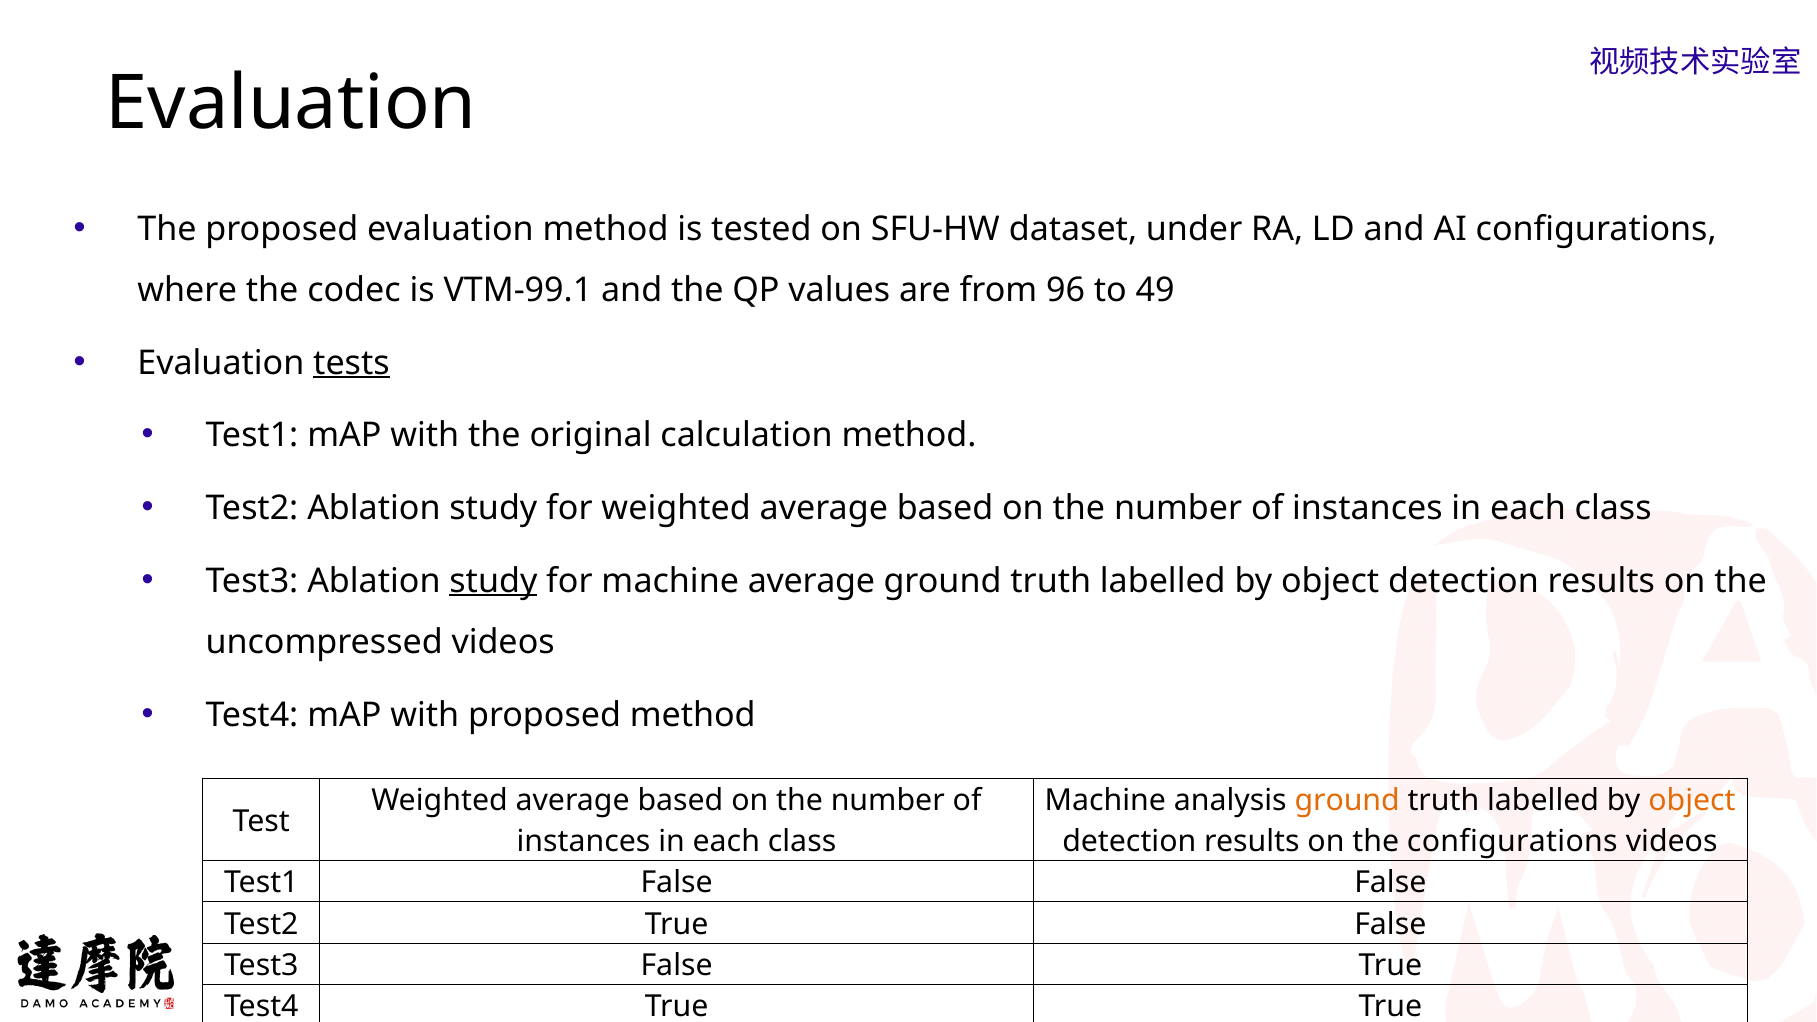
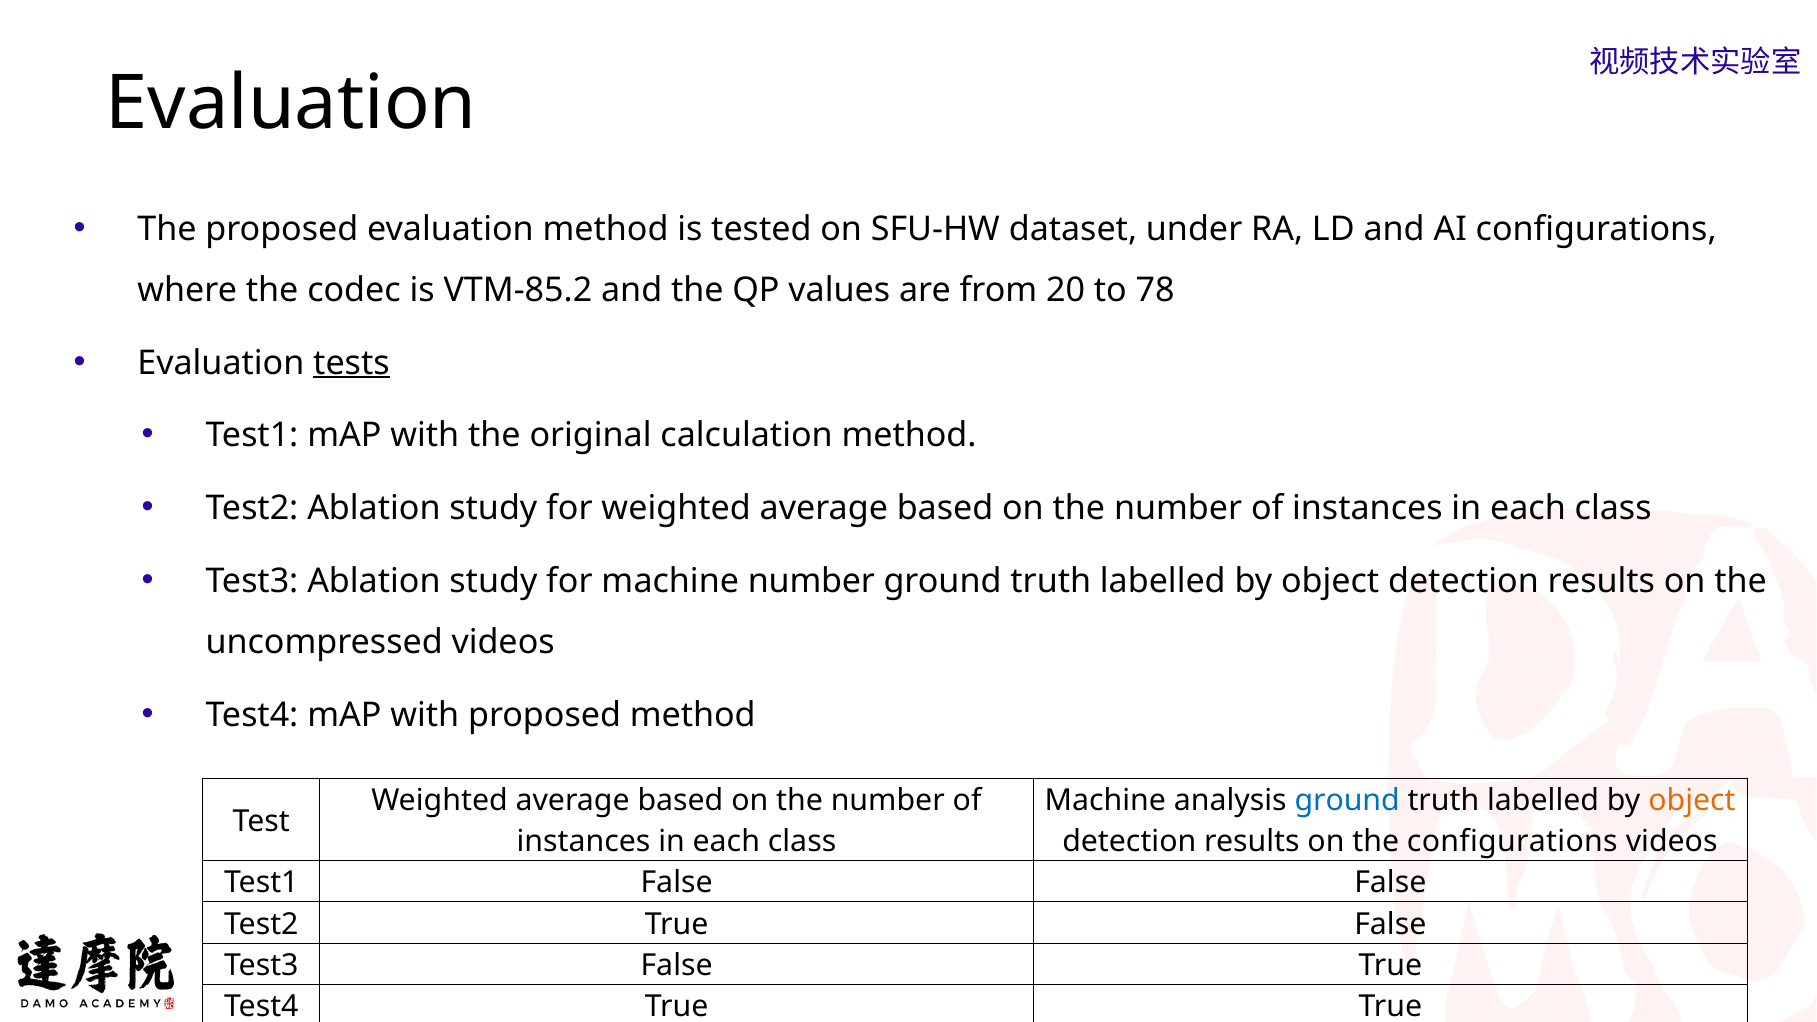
VTM-99.1: VTM-99.1 -> VTM-85.2
96: 96 -> 20
49: 49 -> 78
study at (493, 581) underline: present -> none
machine average: average -> number
ground at (1347, 800) colour: orange -> blue
